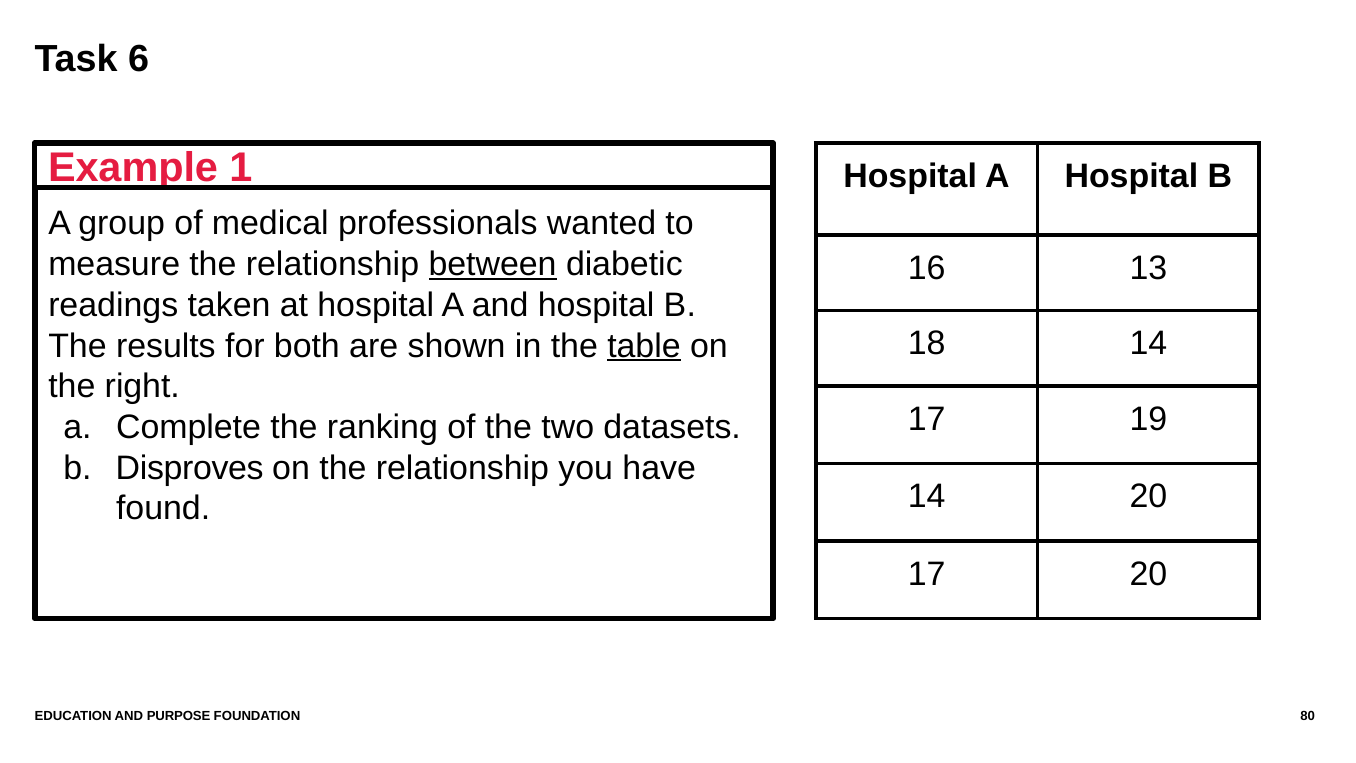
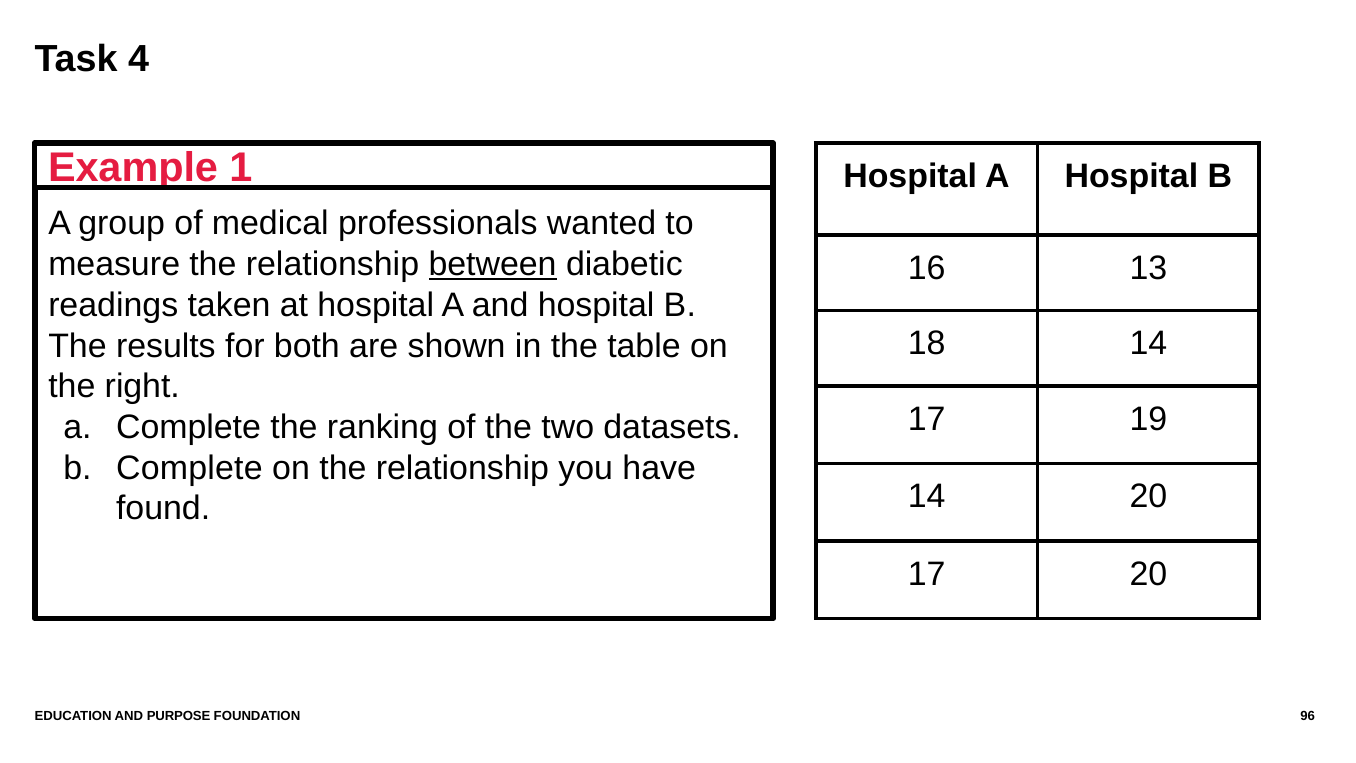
6: 6 -> 4
table underline: present -> none
b Disproves: Disproves -> Complete
80: 80 -> 96
